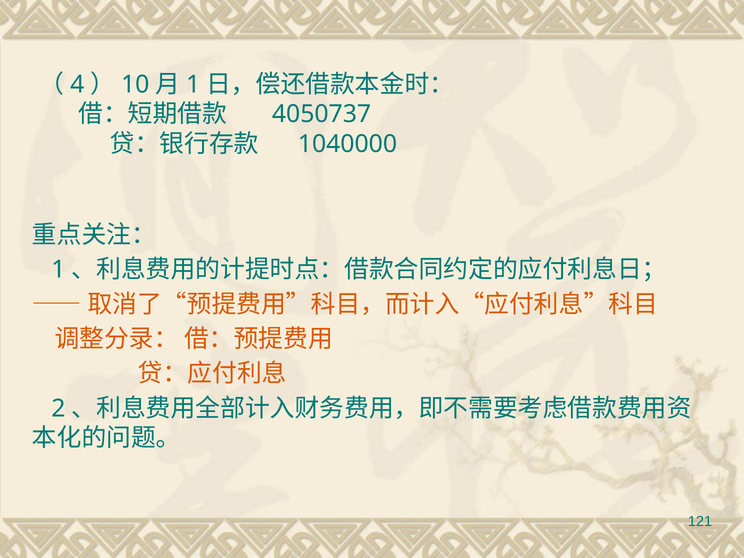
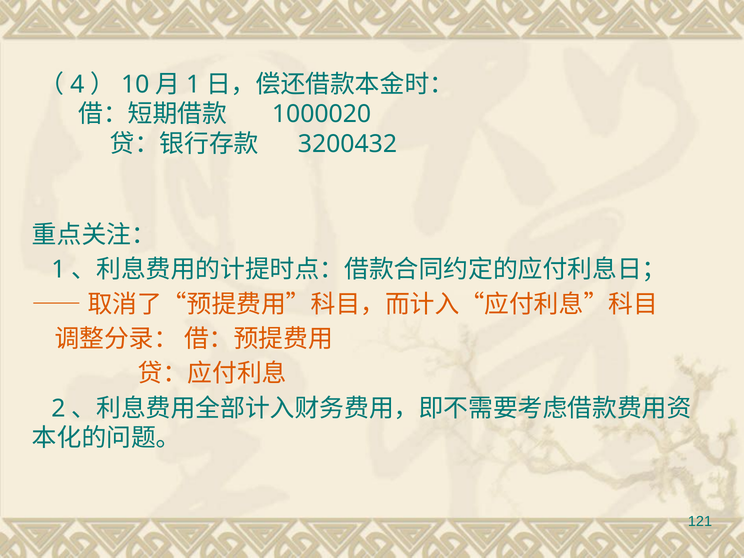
4050737: 4050737 -> 1000020
1040000: 1040000 -> 3200432
